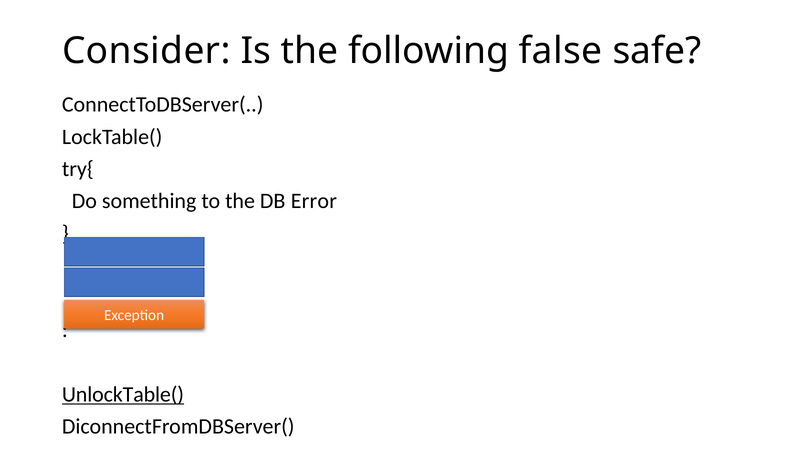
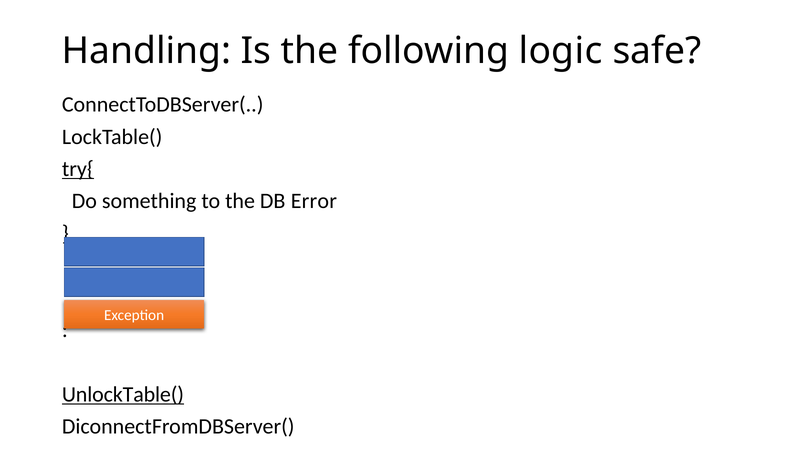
Consider: Consider -> Handling
false: false -> logic
try{ underline: none -> present
